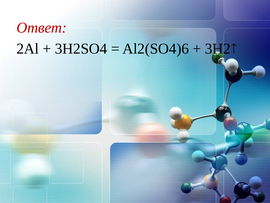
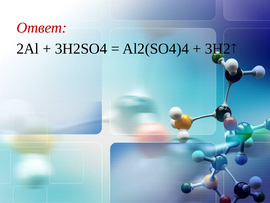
Al2(SO4)6: Al2(SO4)6 -> Al2(SO4)4
